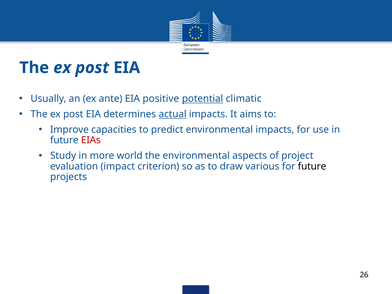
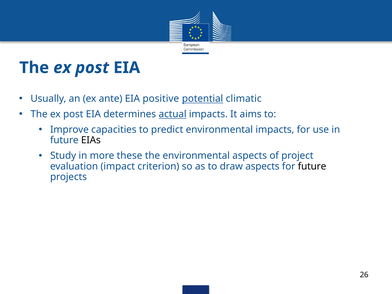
EIAs colour: red -> black
world: world -> these
draw various: various -> aspects
